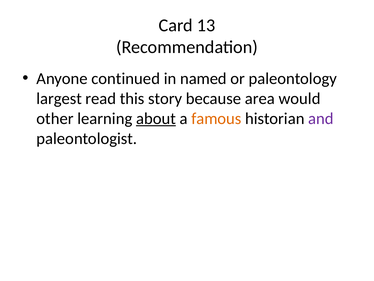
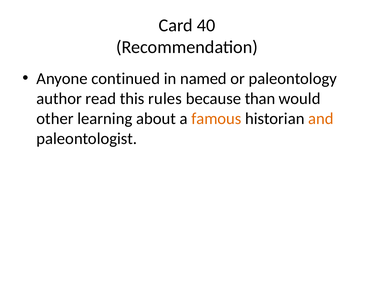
13: 13 -> 40
largest: largest -> author
story: story -> rules
area: area -> than
about underline: present -> none
and colour: purple -> orange
